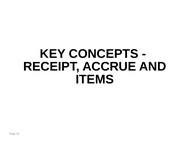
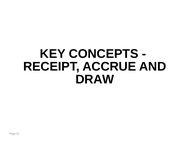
ITEMS: ITEMS -> DRAW
